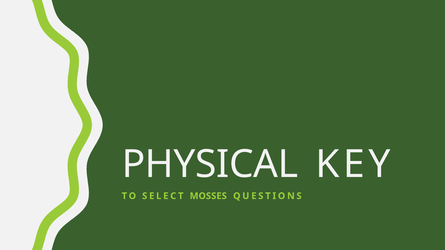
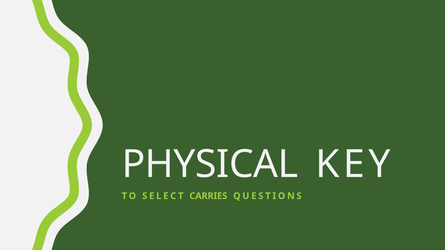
MOSSES: MOSSES -> CARRIES
